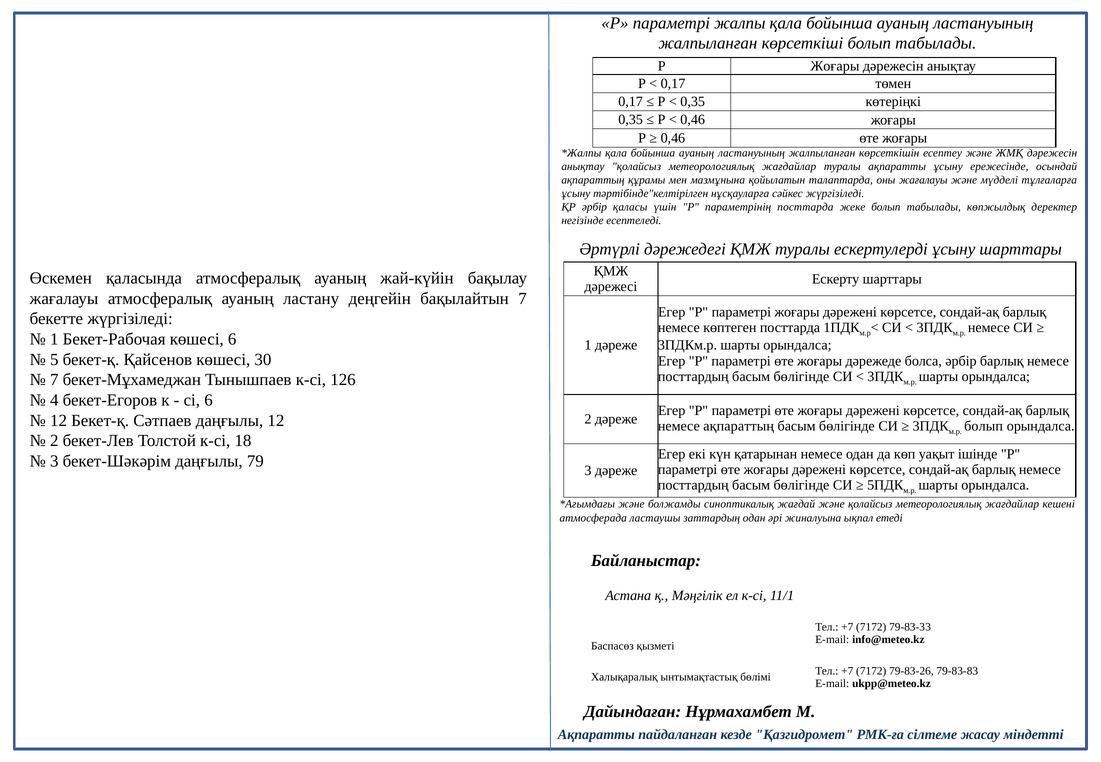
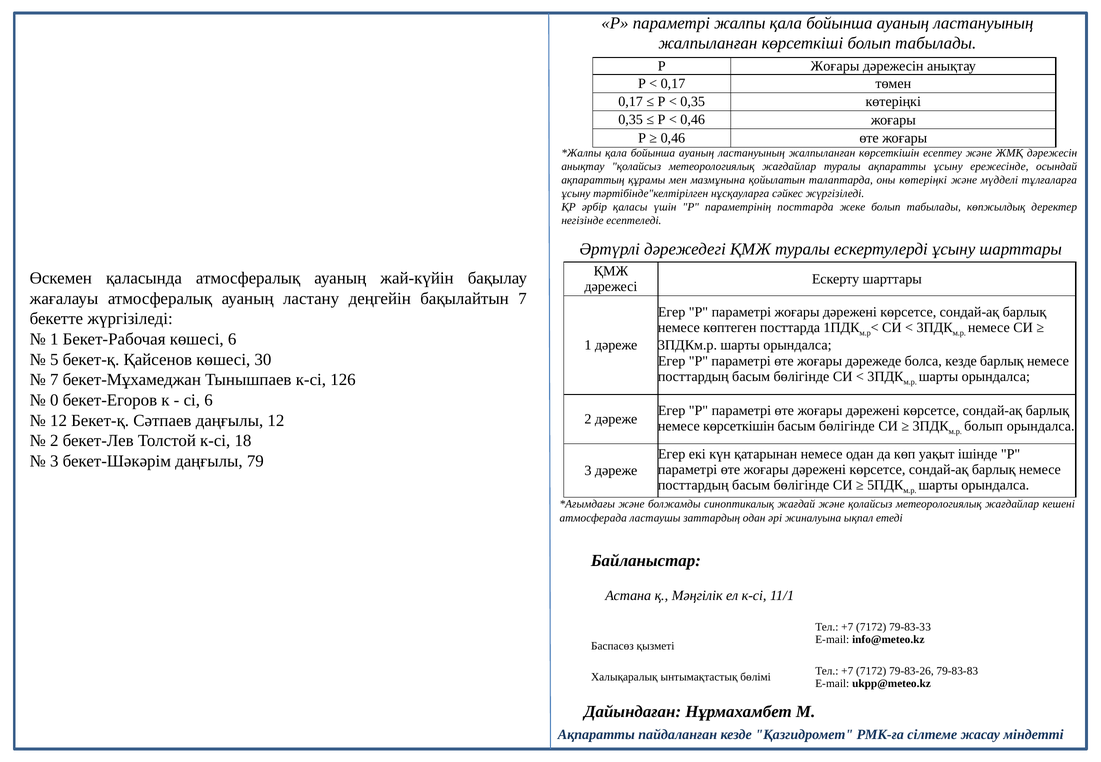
оны жағалауы: жағалауы -> көтеріңкі
болса әрбір: әрбір -> кезде
4: 4 -> 0
немесе ақпараттың: ақпараттың -> көрсеткішін
